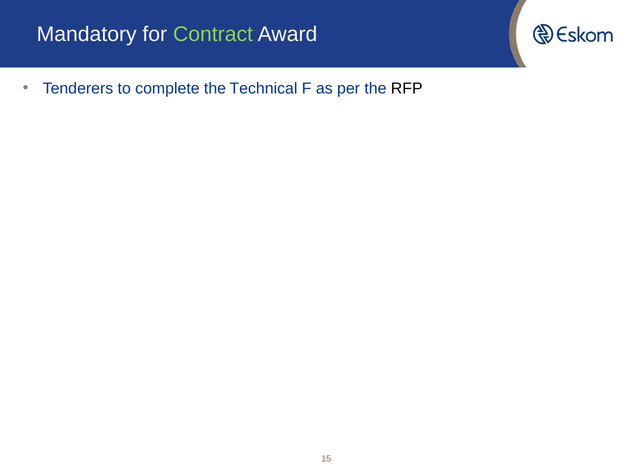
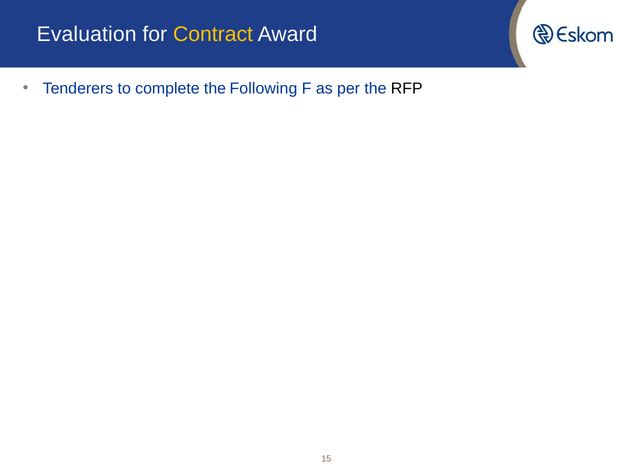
Mandatory: Mandatory -> Evaluation
Contract colour: light green -> yellow
Technical: Technical -> Following
